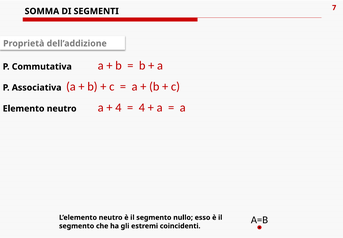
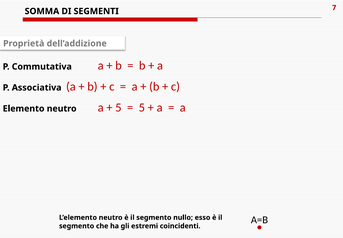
4 at (118, 107): 4 -> 5
4 at (142, 107): 4 -> 5
